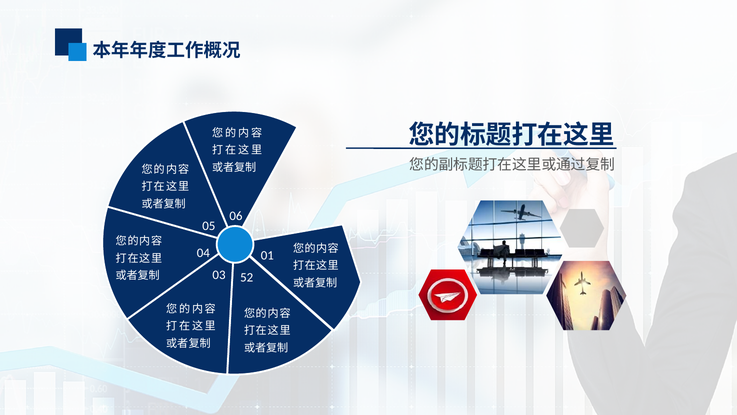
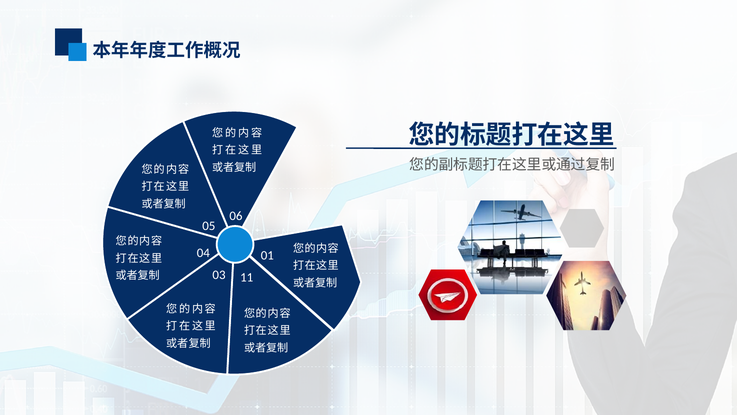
52: 52 -> 11
